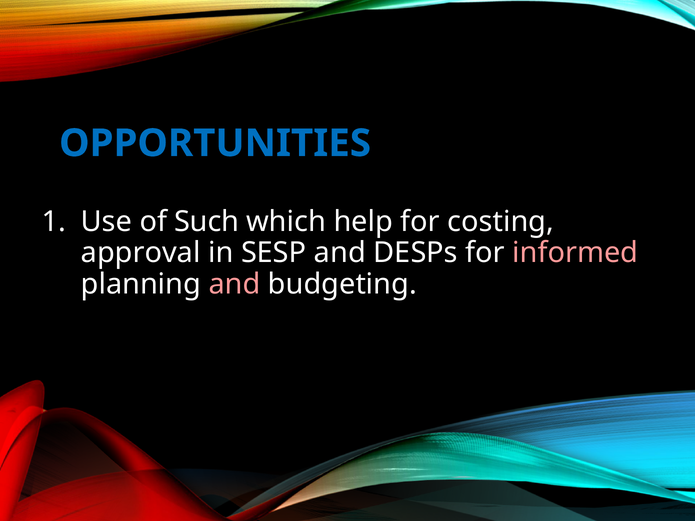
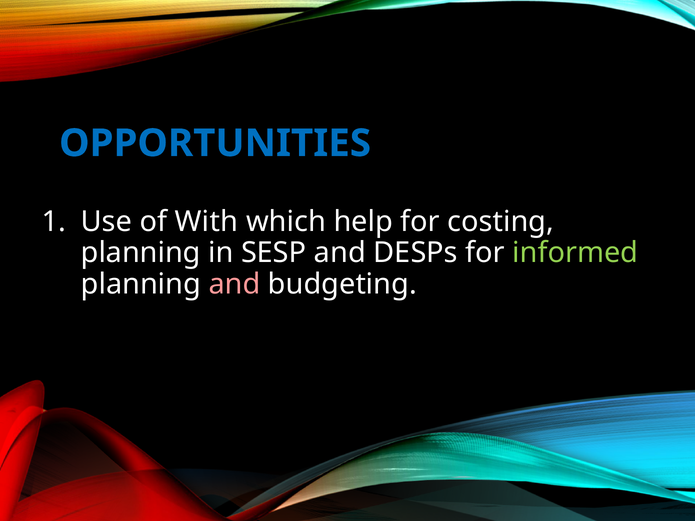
Such: Such -> With
approval at (141, 253): approval -> planning
informed colour: pink -> light green
